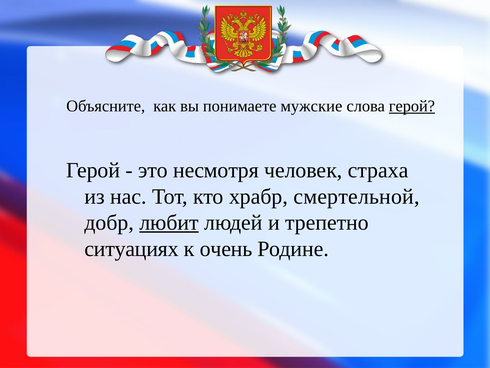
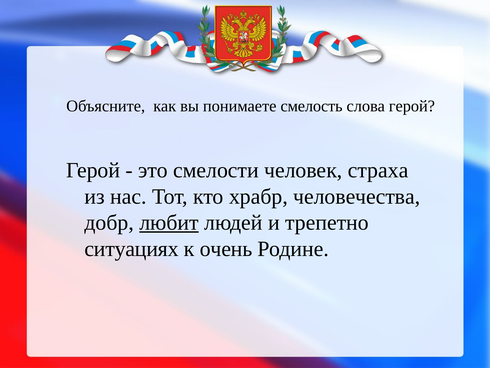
мужские: мужские -> смелость
герой at (412, 106) underline: present -> none
несмотря: несмотря -> смелости
смертельной: смертельной -> человечества
